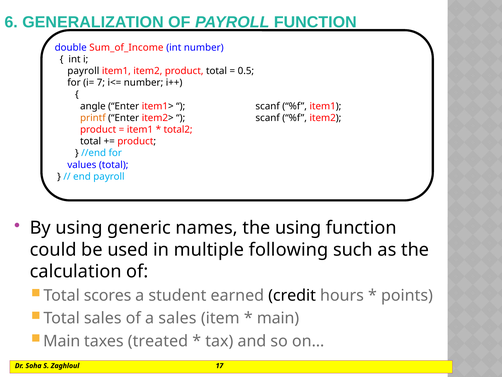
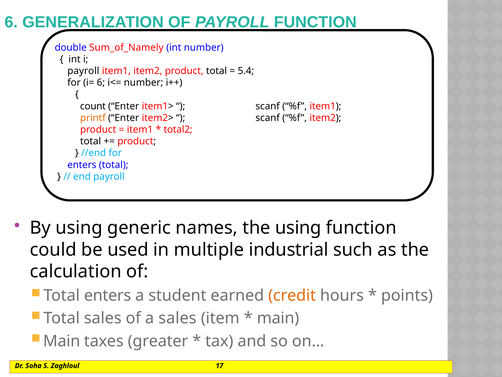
Sum_of_Income: Sum_of_Income -> Sum_of_Namely
0.5: 0.5 -> 5.4
i= 7: 7 -> 6
angle: angle -> count
values at (82, 165): values -> enters
following: following -> industrial
Total scores: scores -> enters
credit colour: black -> orange
treated: treated -> greater
